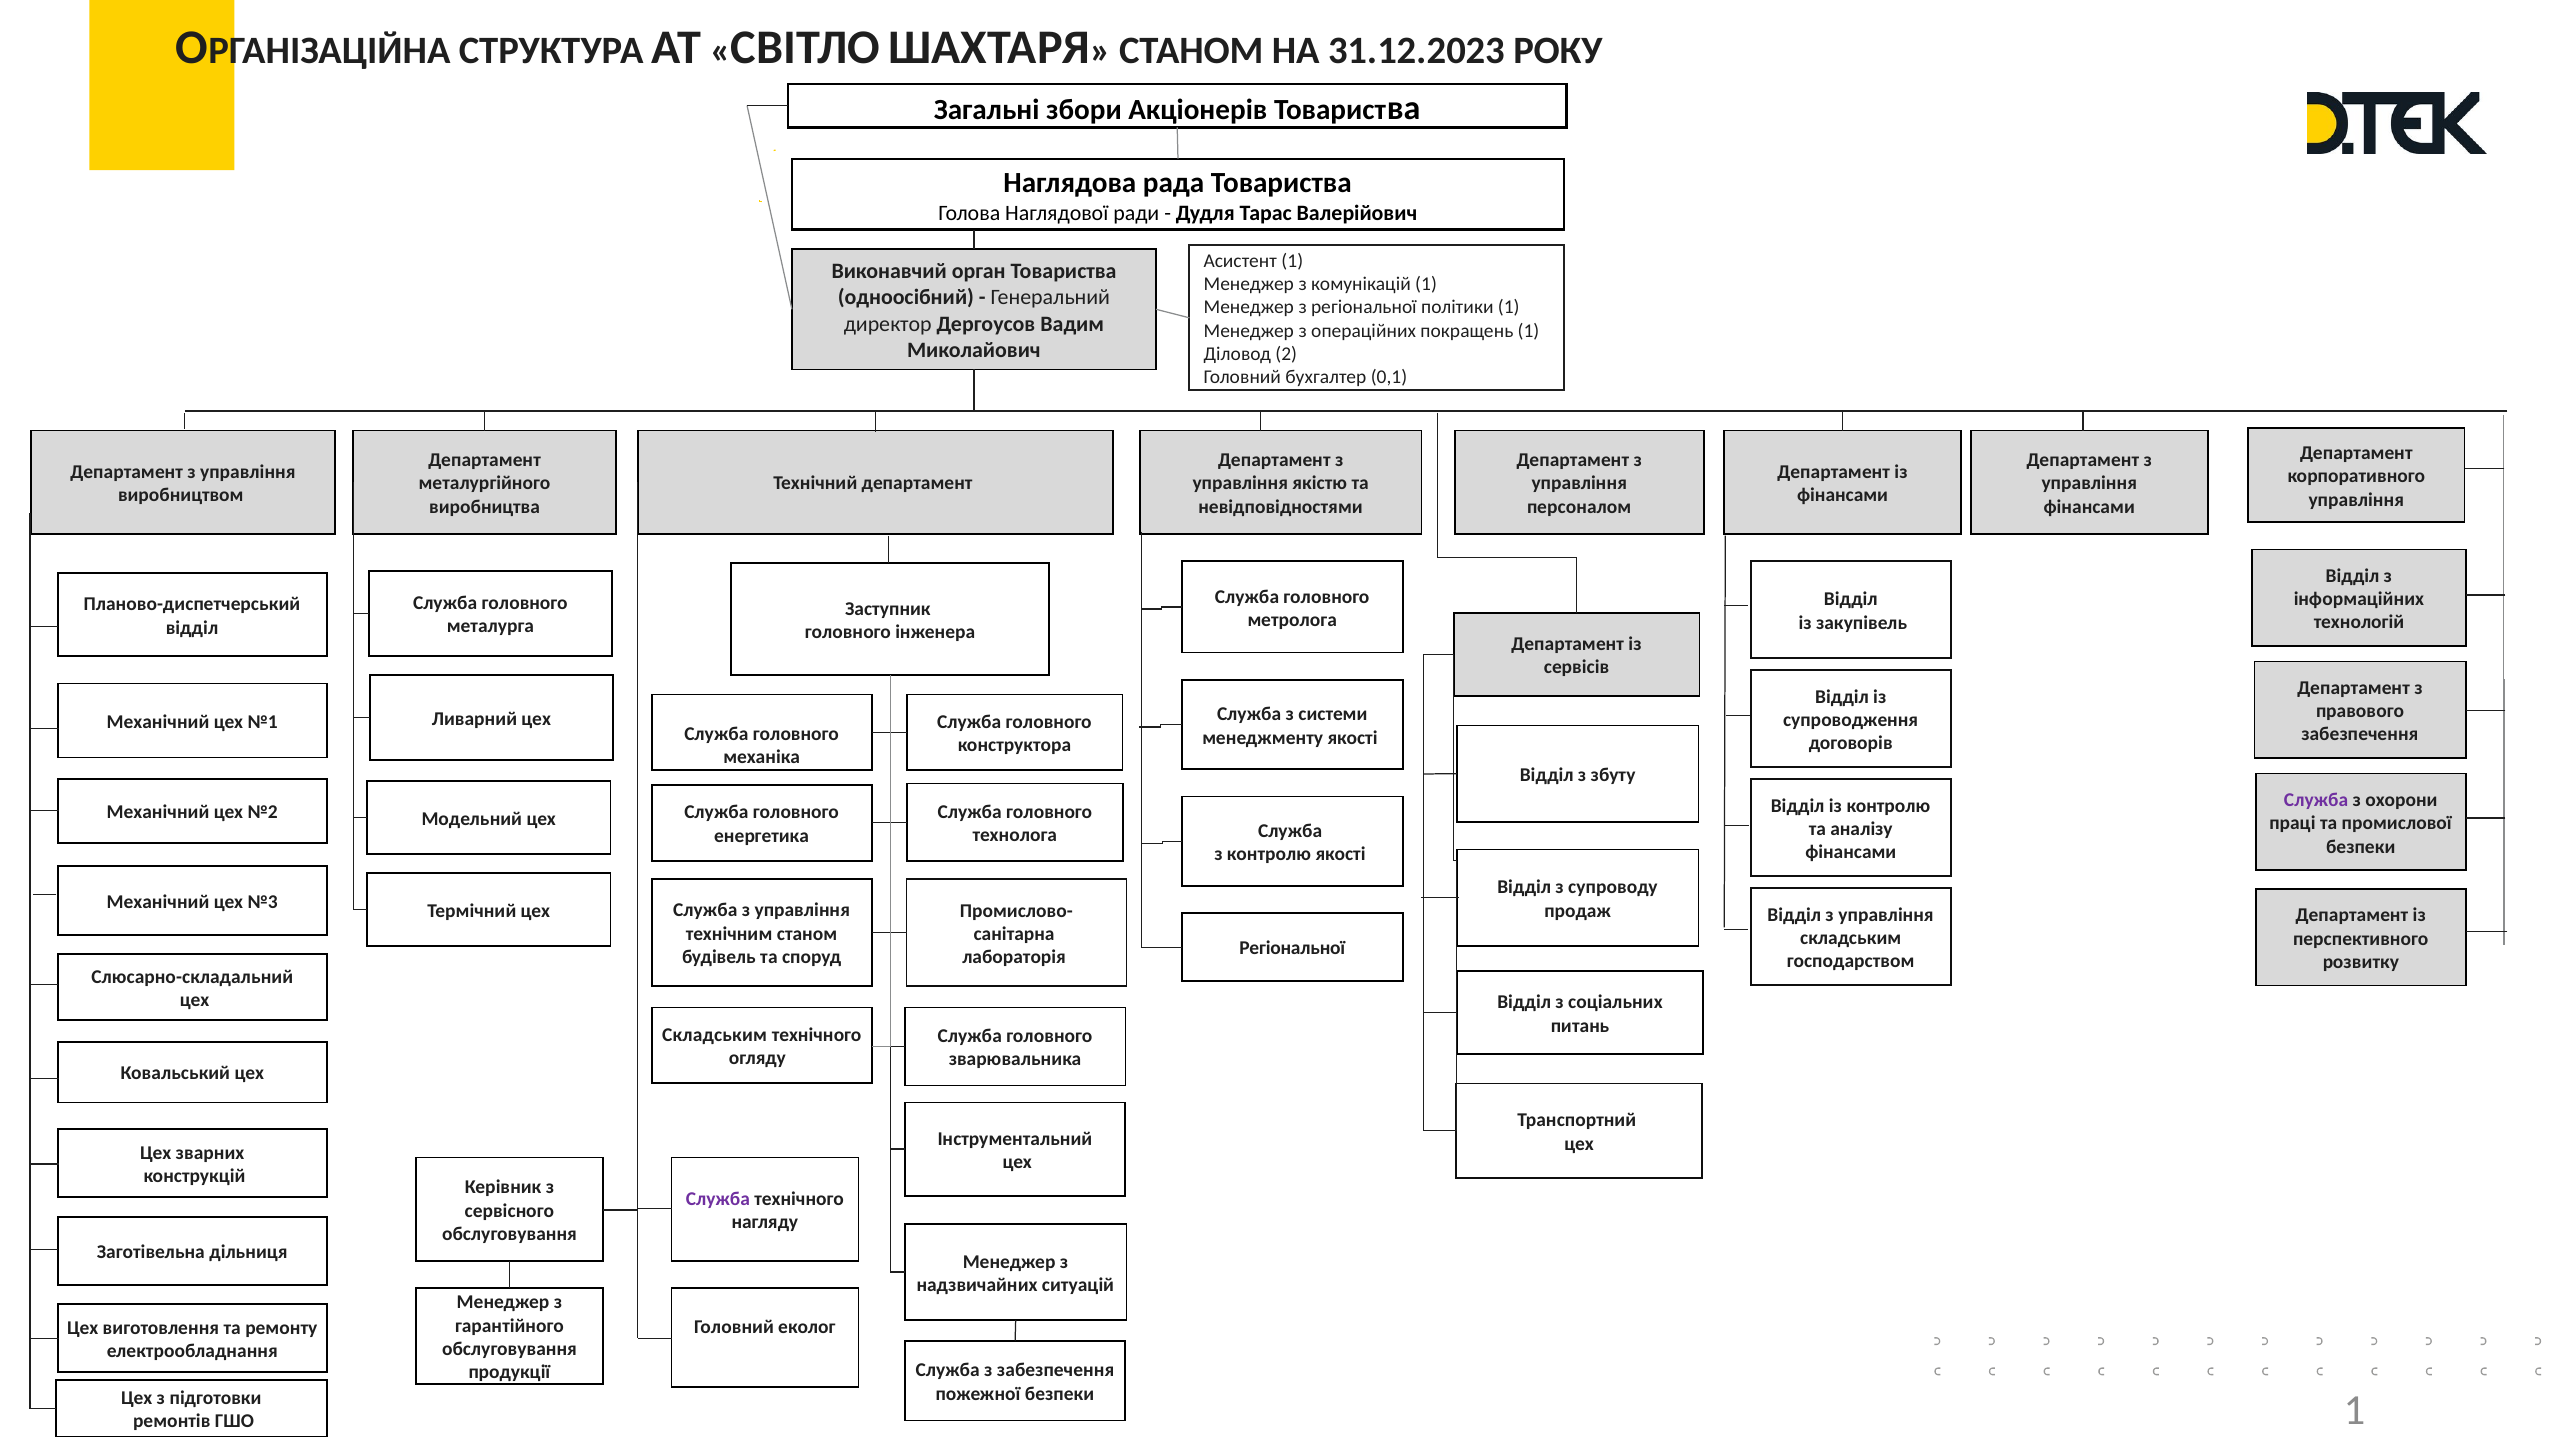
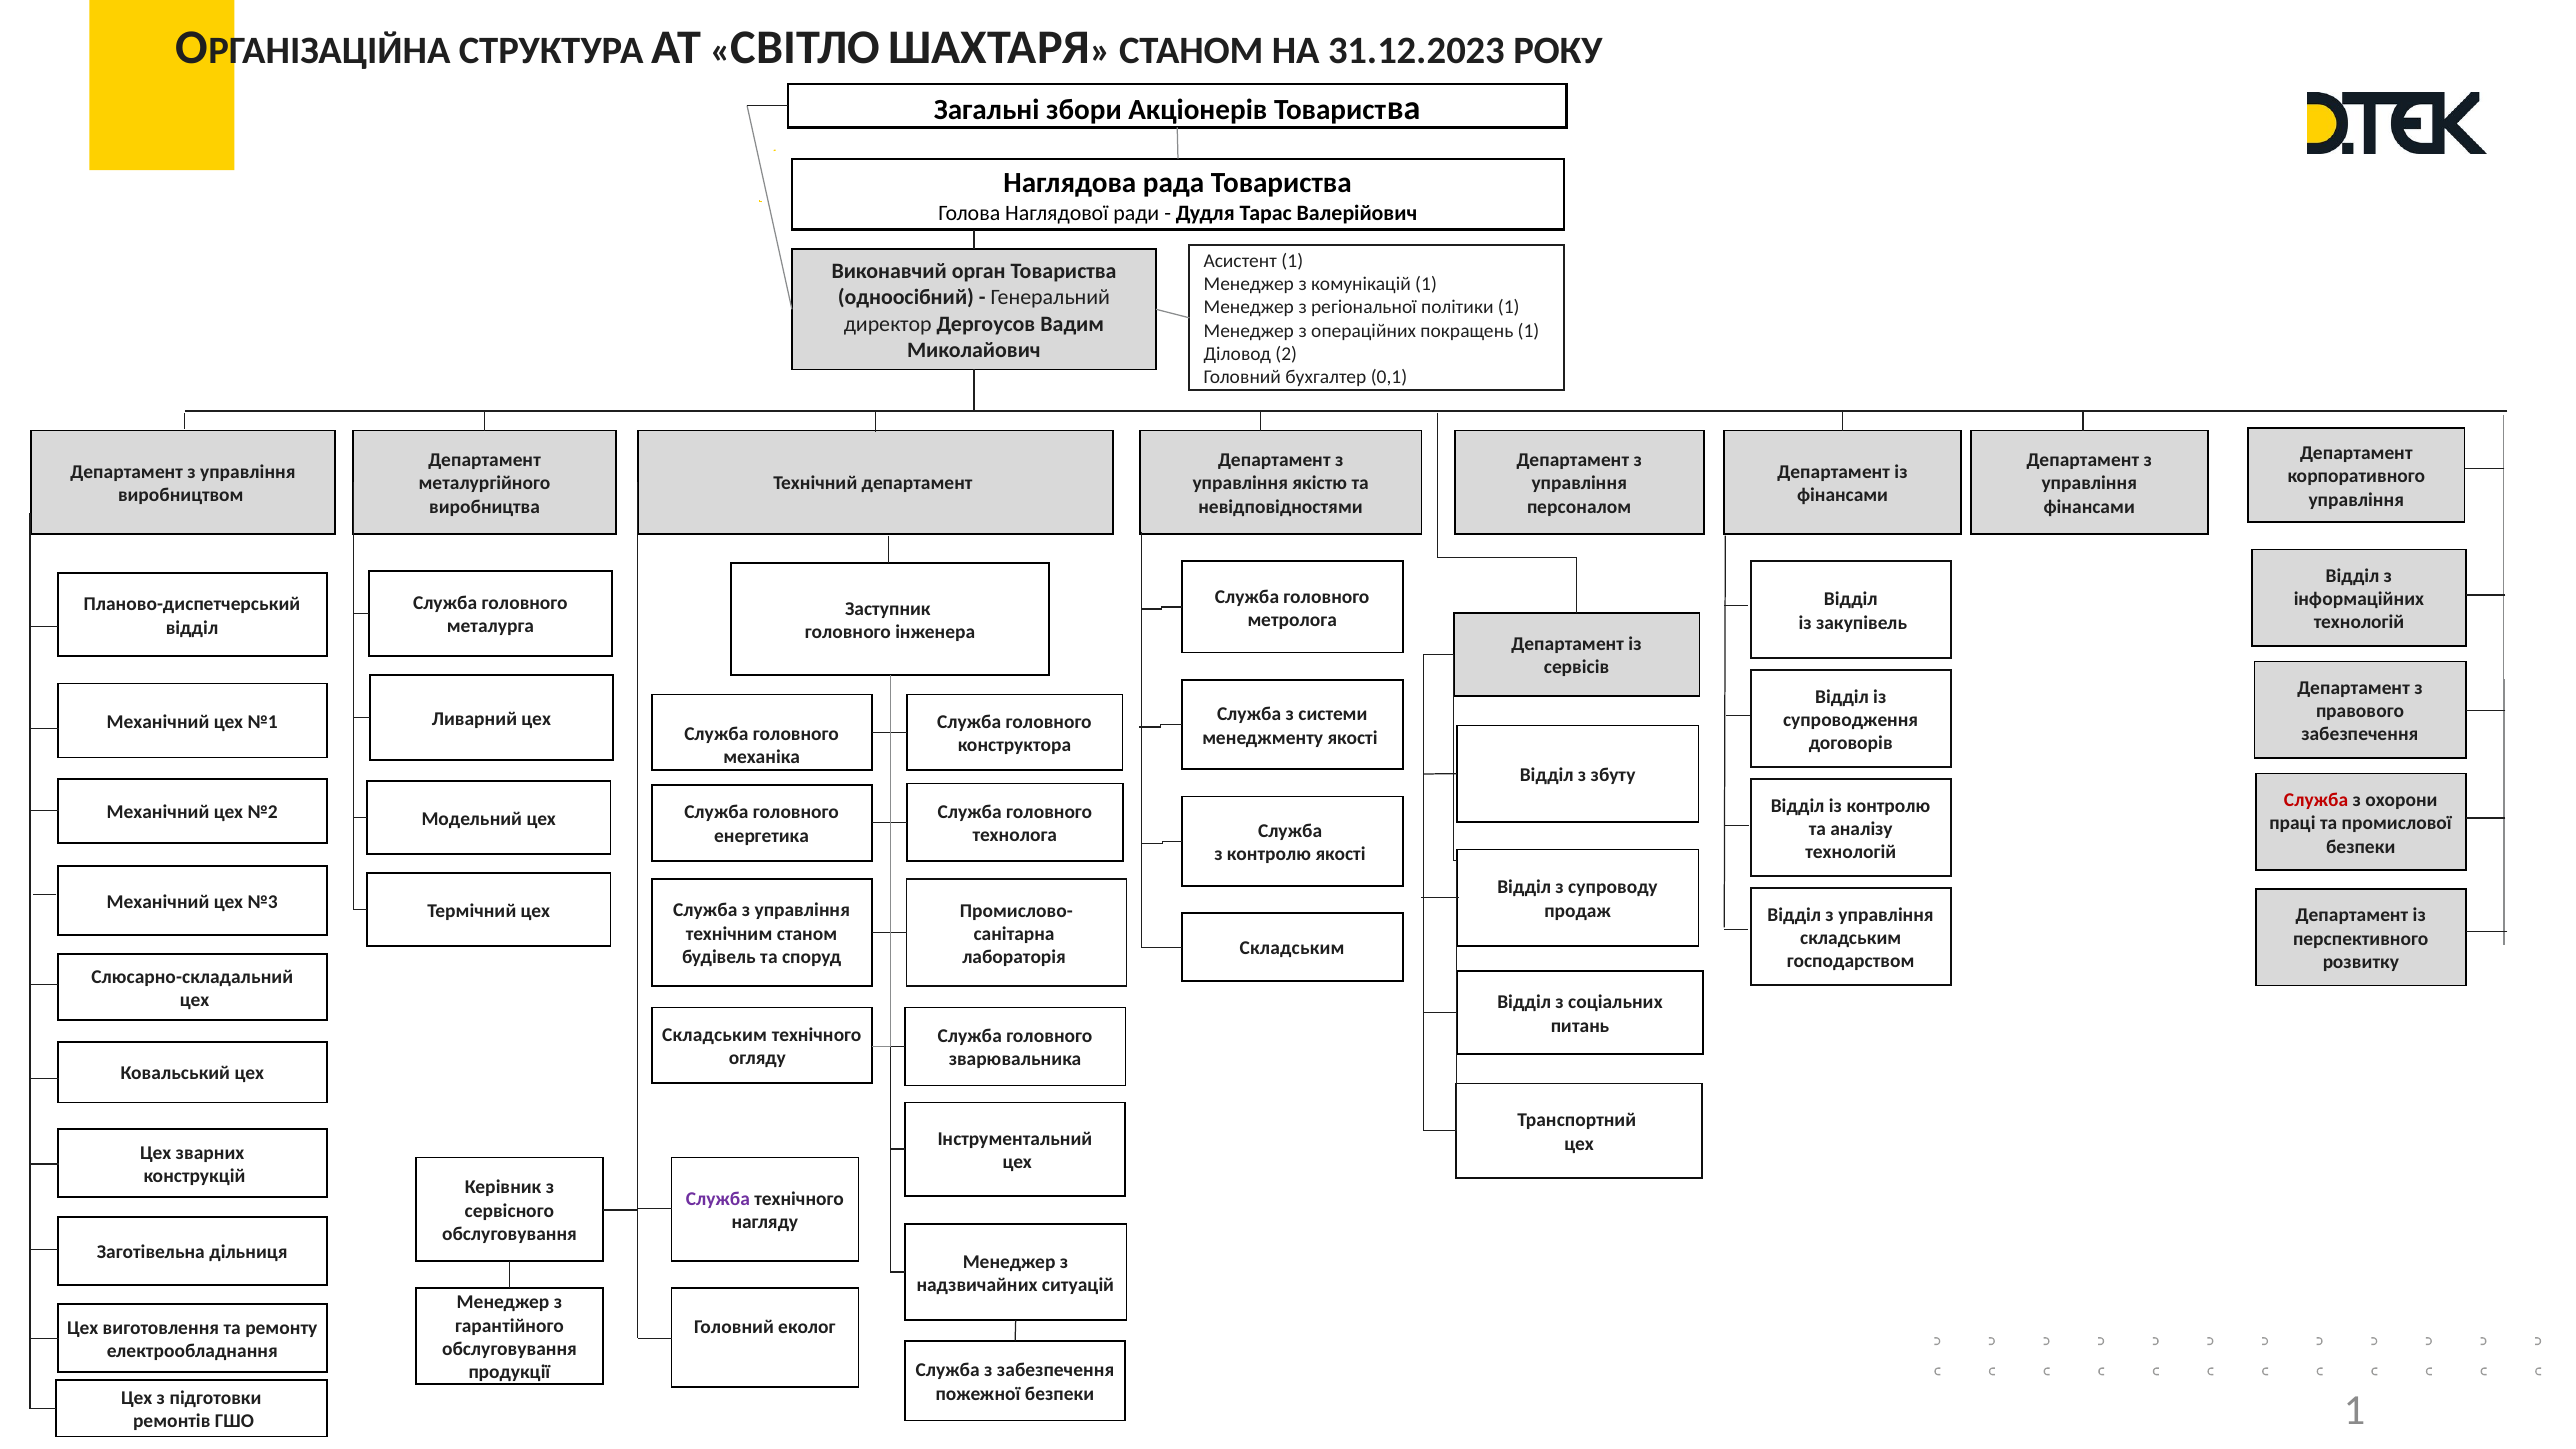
Служба at (2316, 800) colour: purple -> red
фінансами at (1851, 852): фінансами -> технологій
Регіональної at (1292, 948): Регіональної -> Складським
